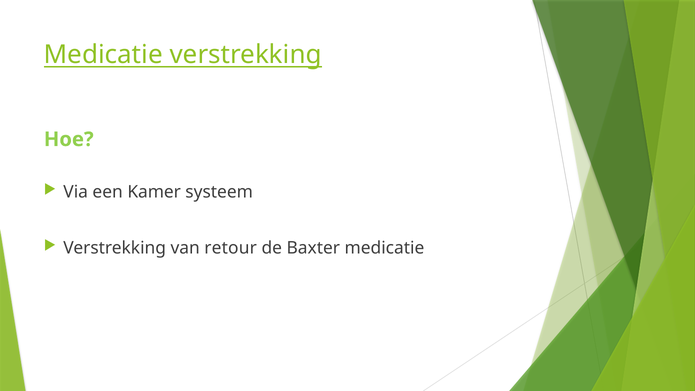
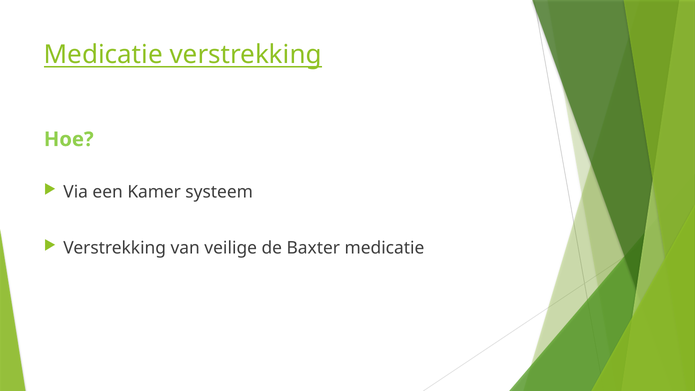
retour: retour -> veilige
